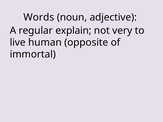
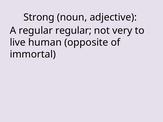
Words: Words -> Strong
regular explain: explain -> regular
